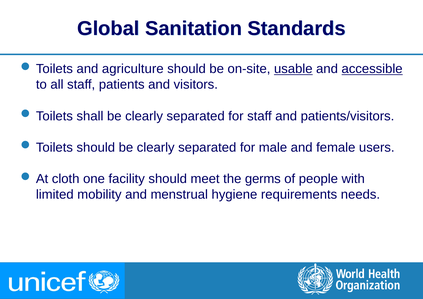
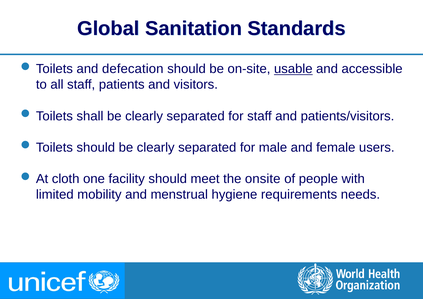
agriculture: agriculture -> defecation
accessible underline: present -> none
germs: germs -> onsite
